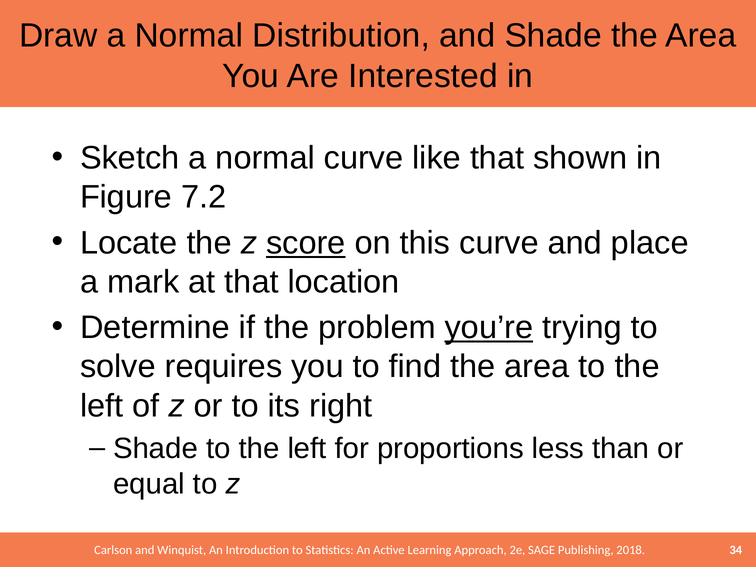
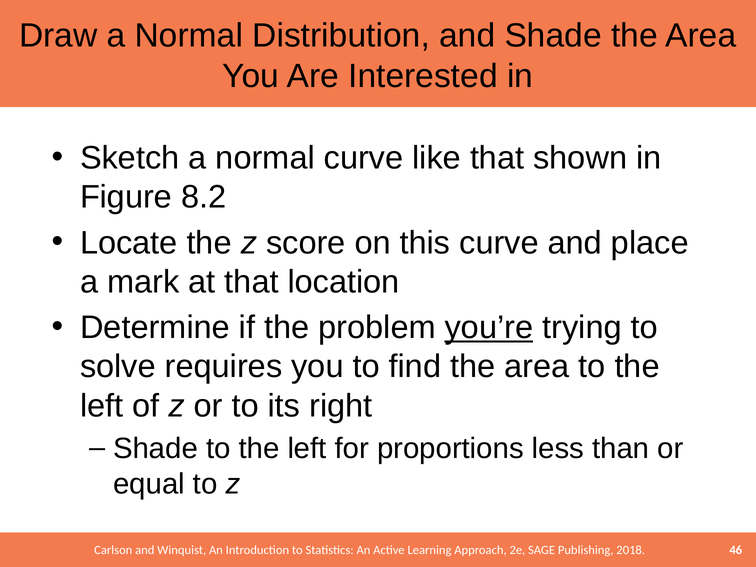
7.2: 7.2 -> 8.2
score underline: present -> none
34: 34 -> 46
